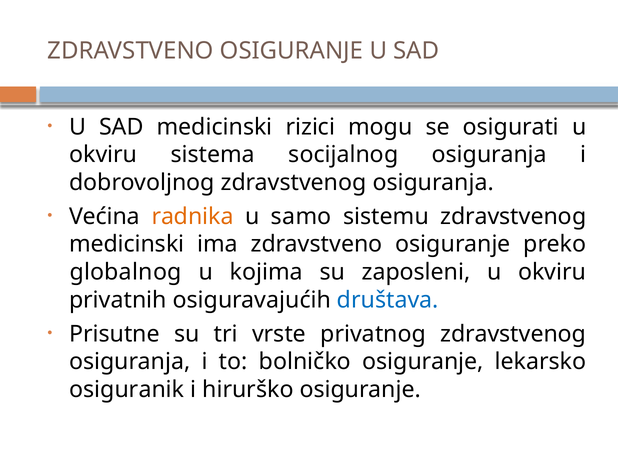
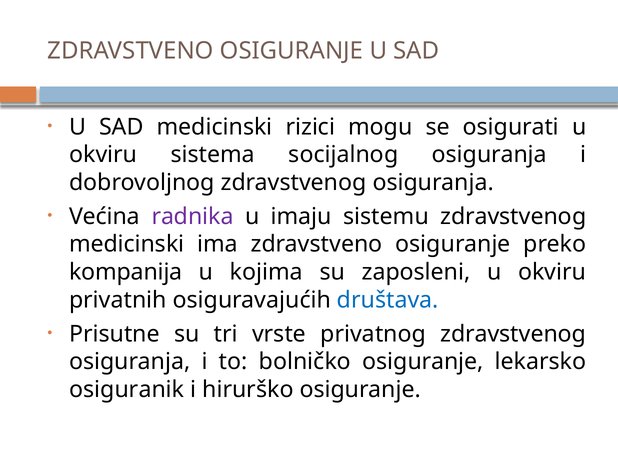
radnika colour: orange -> purple
samo: samo -> imaju
globalnog: globalnog -> kompanija
